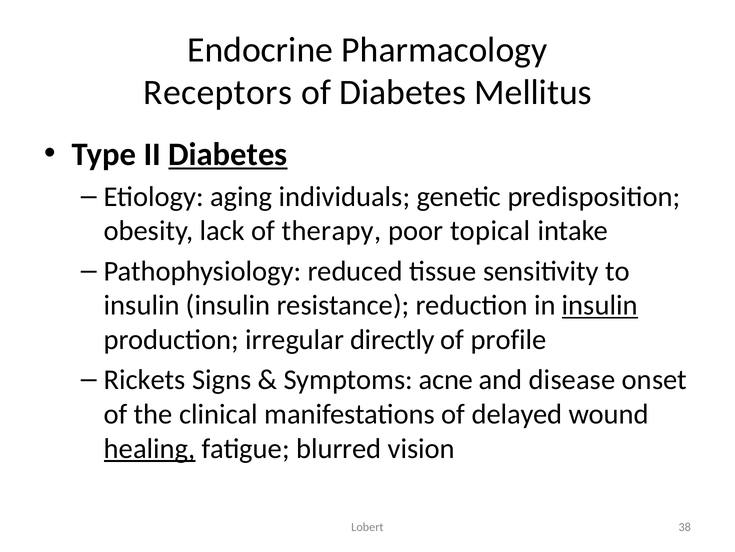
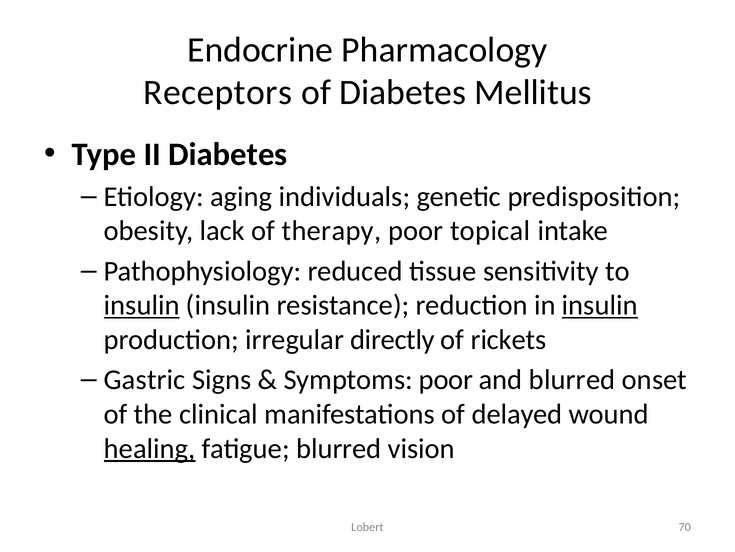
Diabetes at (228, 154) underline: present -> none
insulin at (142, 305) underline: none -> present
profile: profile -> rickets
Rickets: Rickets -> Gastric
Symptoms acne: acne -> poor
and disease: disease -> blurred
38: 38 -> 70
